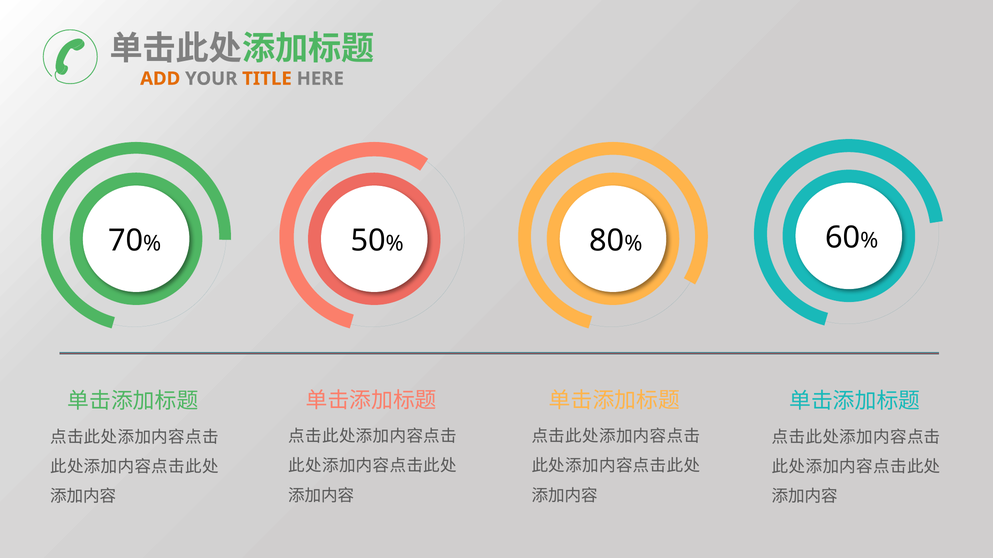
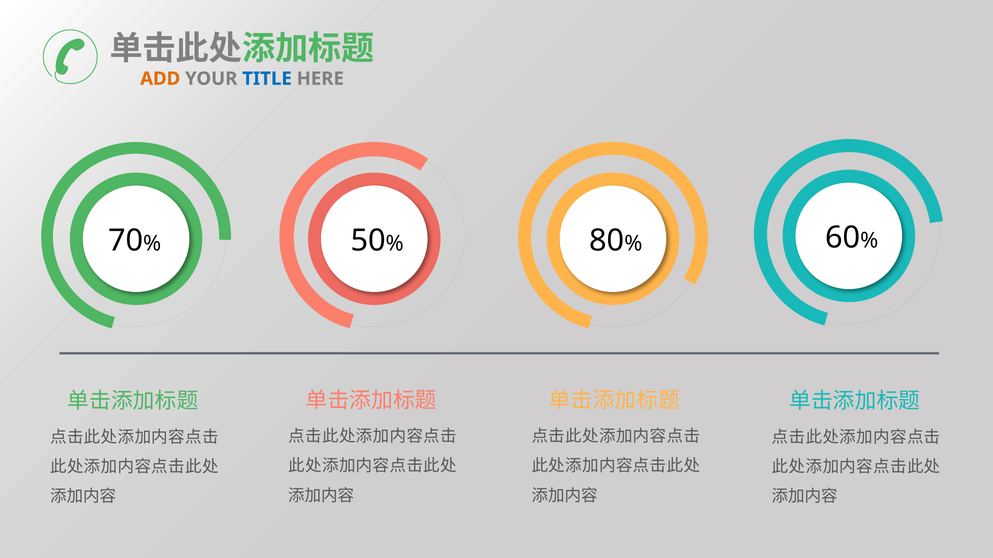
TITLE colour: orange -> blue
